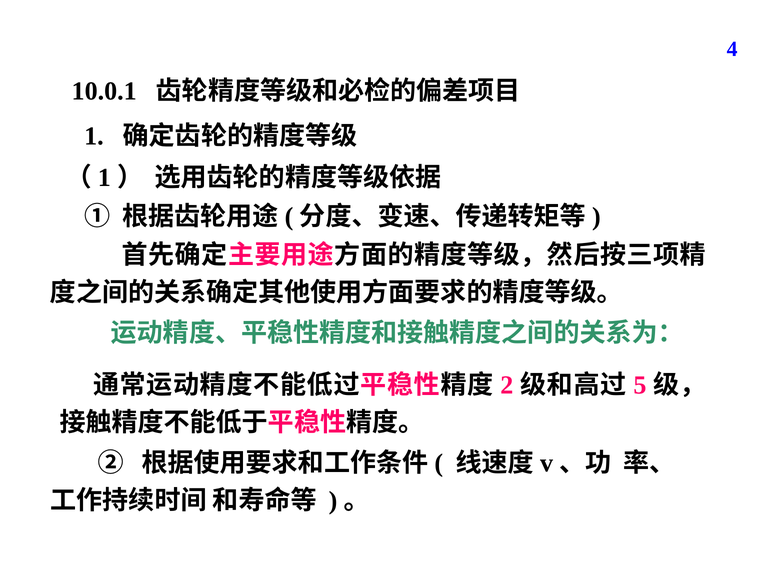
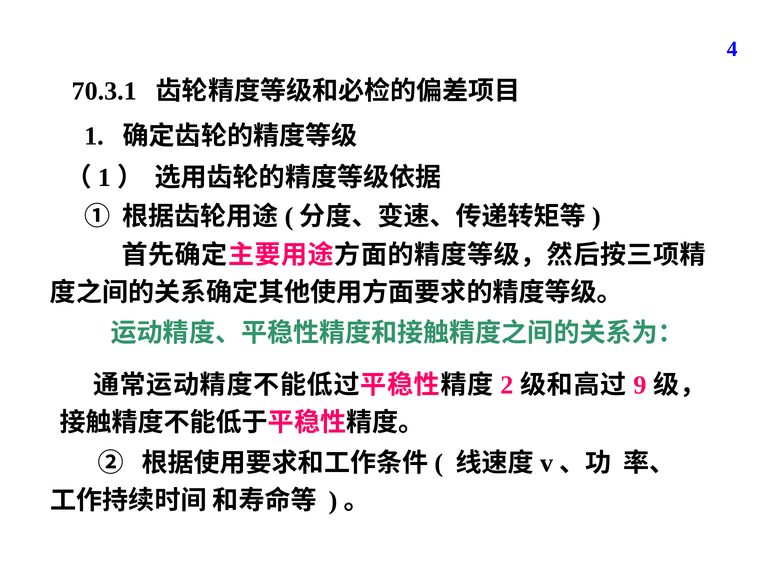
10.0.1: 10.0.1 -> 70.3.1
5: 5 -> 9
